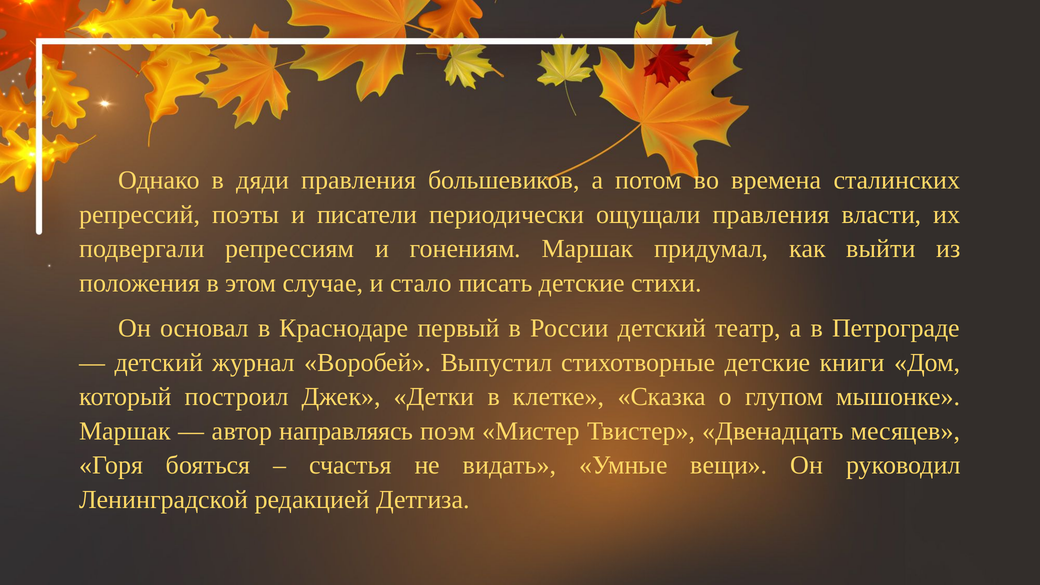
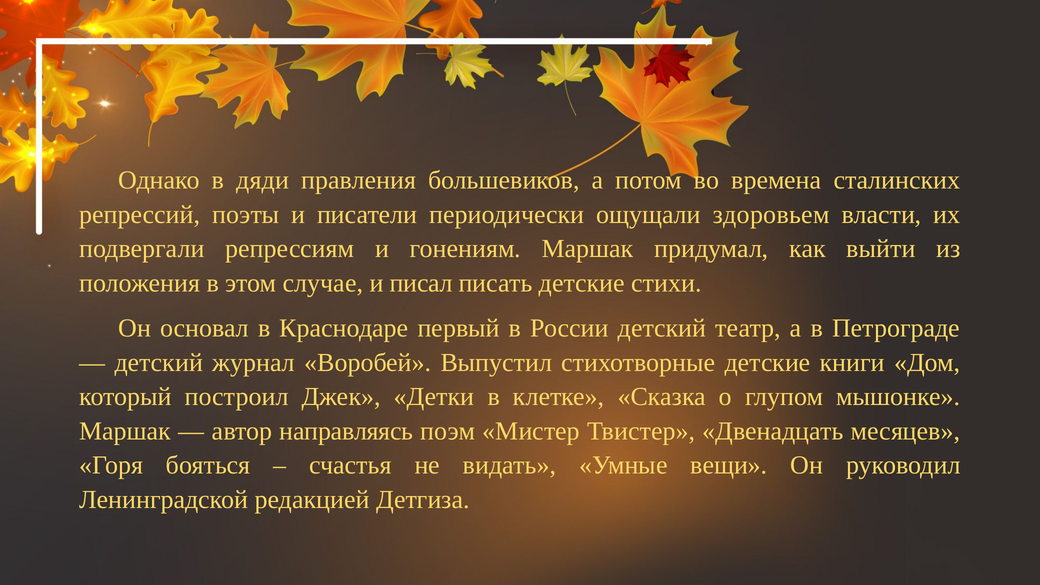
ощущали правления: правления -> здоровьем
стало: стало -> писал
